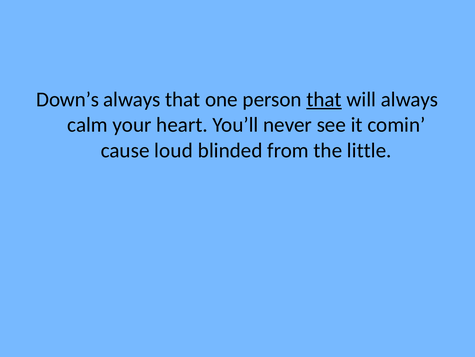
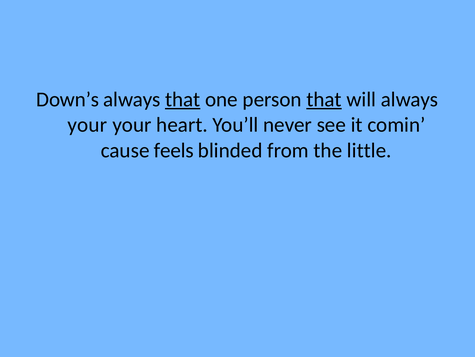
that at (183, 99) underline: none -> present
calm at (87, 125): calm -> your
loud: loud -> feels
